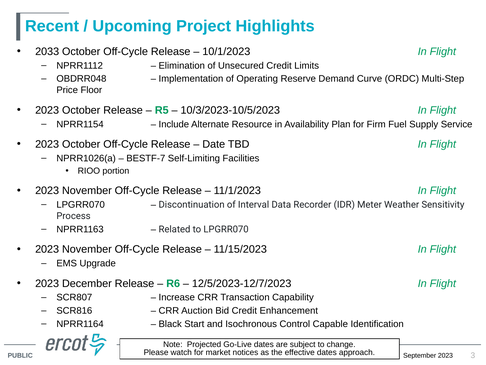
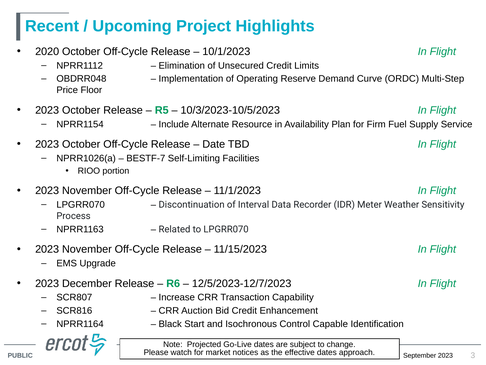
2033: 2033 -> 2020
